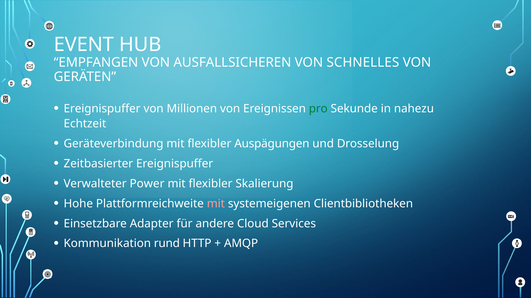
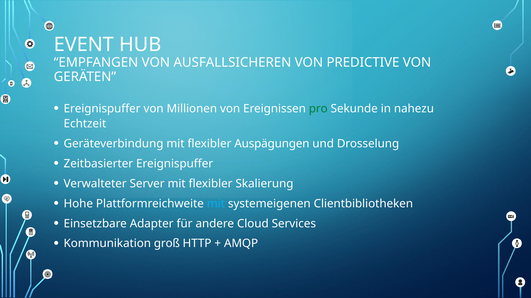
SCHNELLES: SCHNELLES -> PREDICTIVE
Power: Power -> Server
mit at (216, 204) colour: pink -> light blue
rund: rund -> groß
